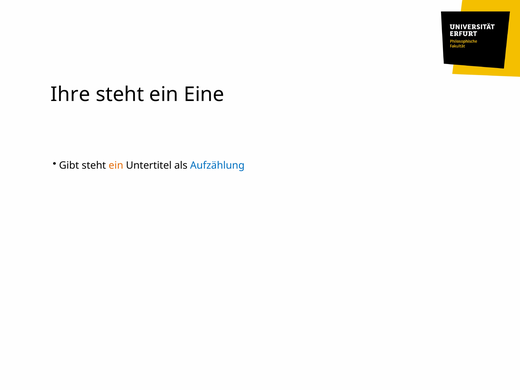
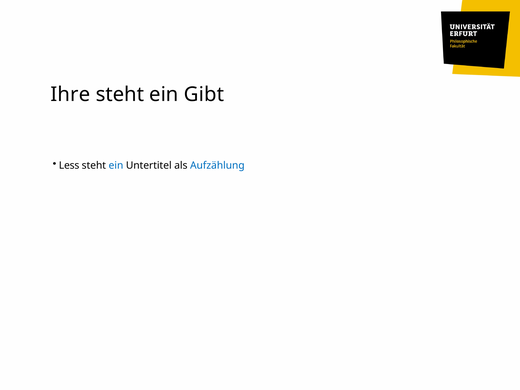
Eine: Eine -> Gibt
Gibt: Gibt -> Less
ein at (116, 165) colour: orange -> blue
